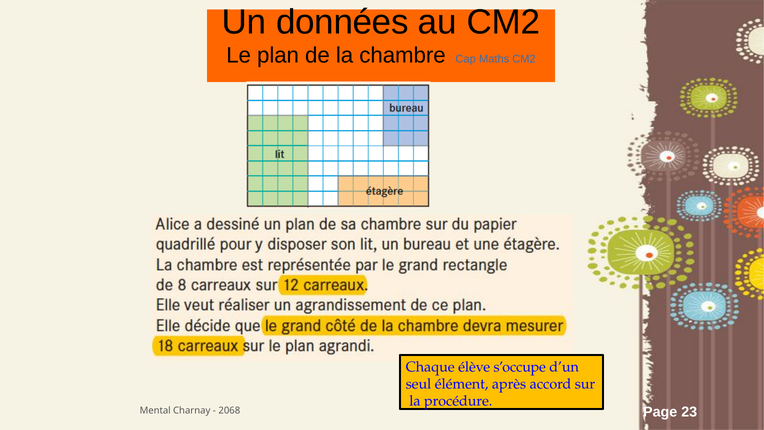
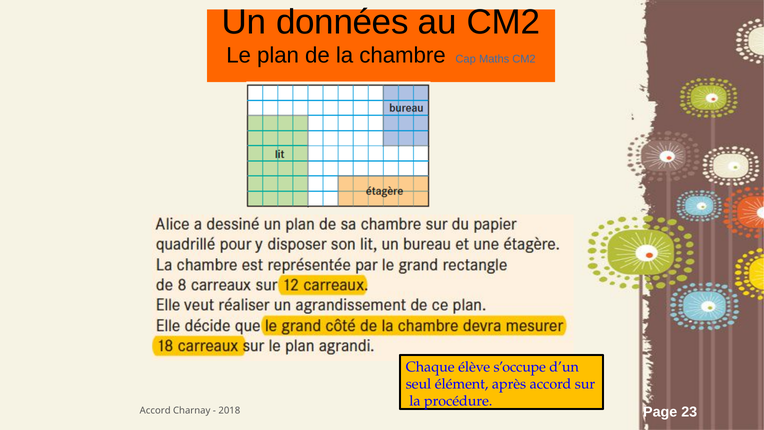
Mental at (155, 410): Mental -> Accord
2068: 2068 -> 2018
